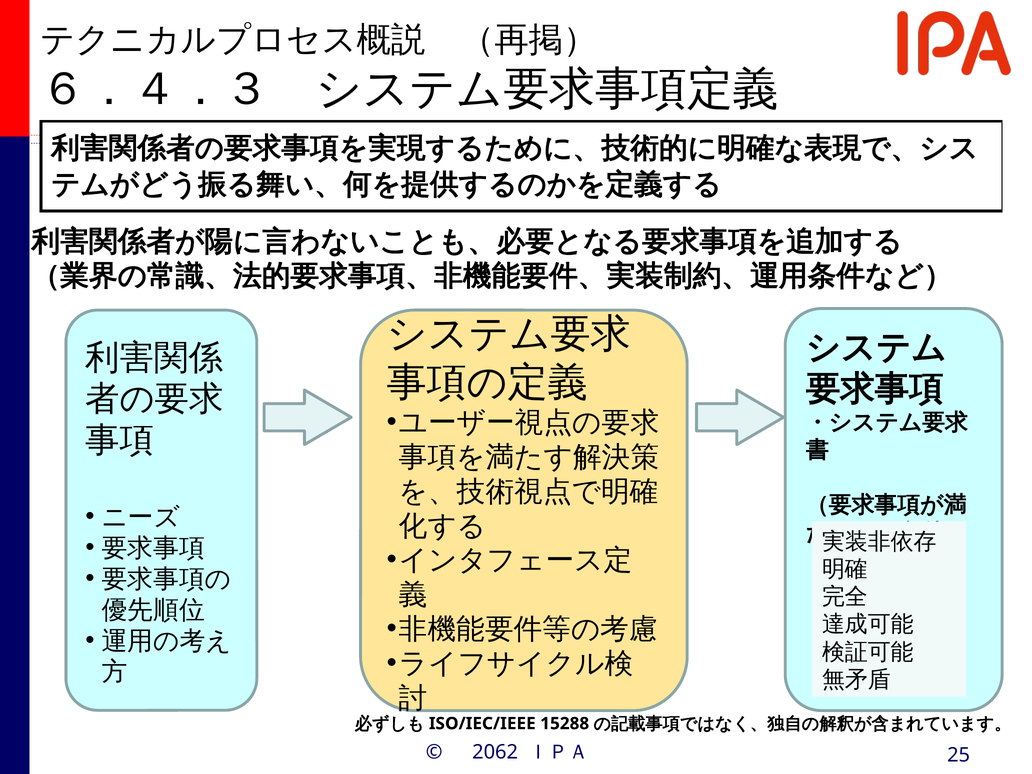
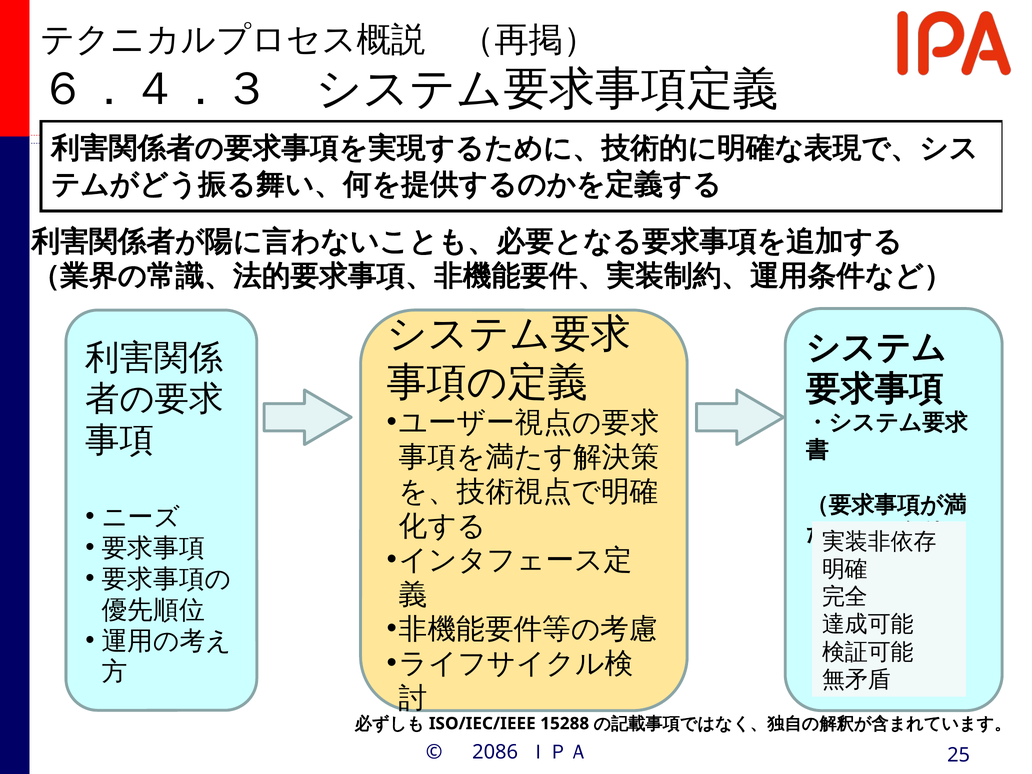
2062: 2062 -> 2086
